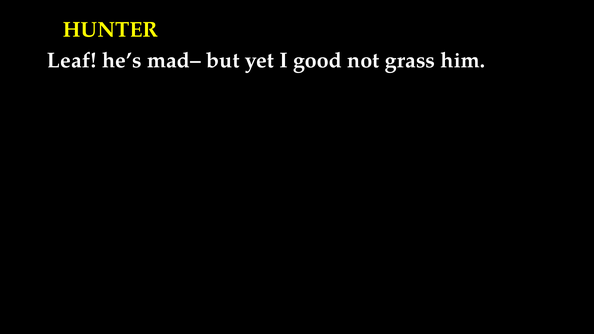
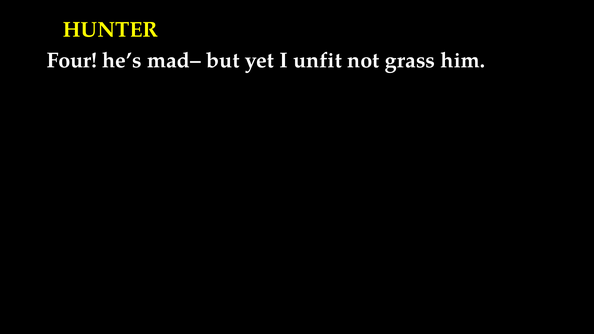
Leaf: Leaf -> Four
good: good -> unfit
